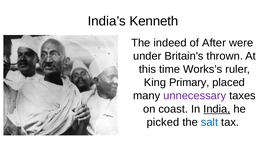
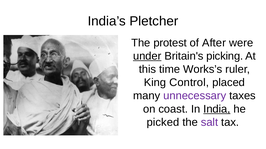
Kenneth: Kenneth -> Pletcher
indeed: indeed -> protest
under underline: none -> present
thrown: thrown -> picking
Primary: Primary -> Control
salt colour: blue -> purple
